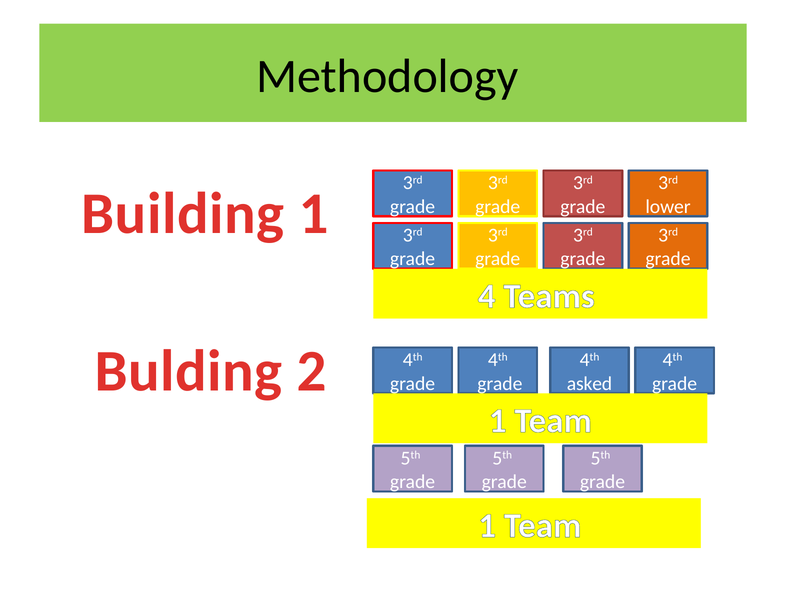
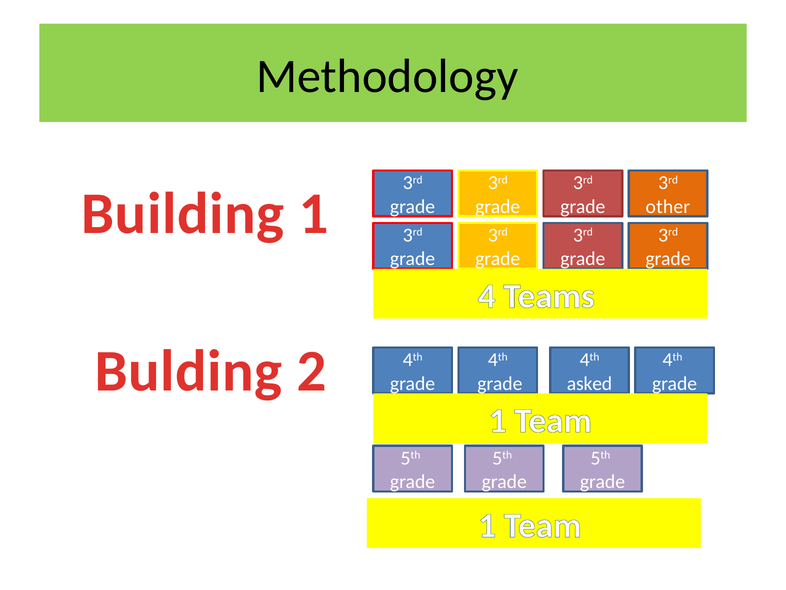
lower: lower -> other
